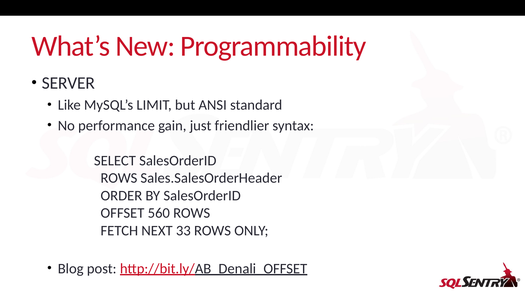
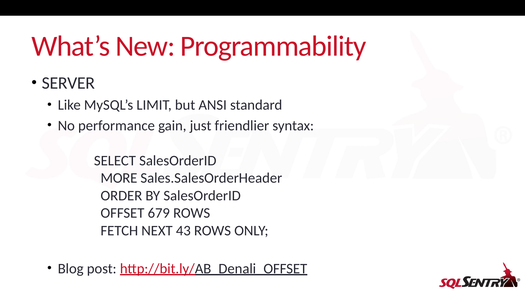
ROWS at (119, 178): ROWS -> MORE
560: 560 -> 679
33: 33 -> 43
